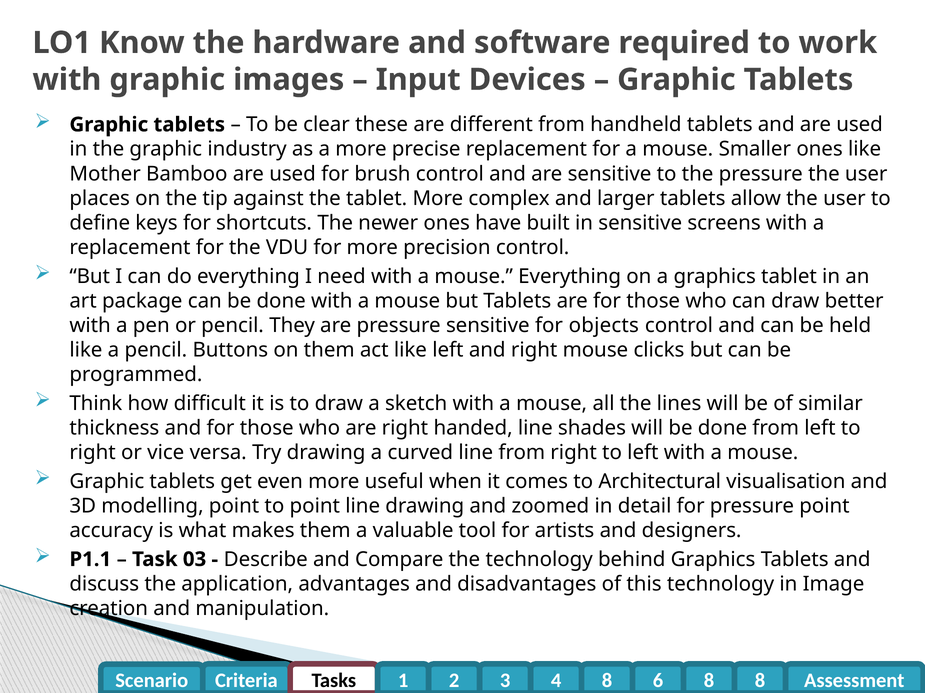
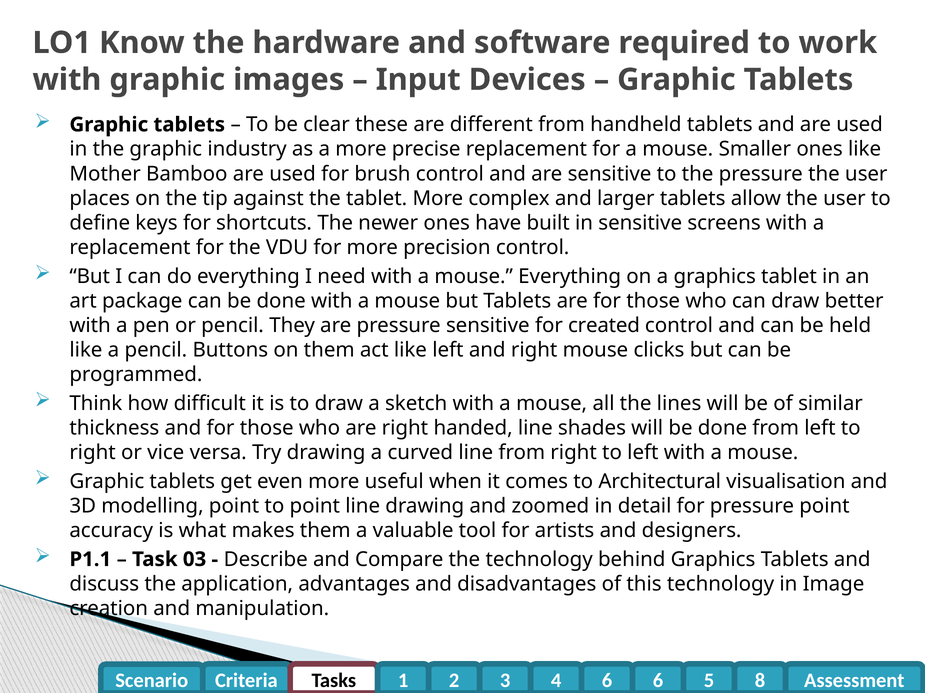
objects: objects -> created
4 8: 8 -> 6
6 8: 8 -> 5
